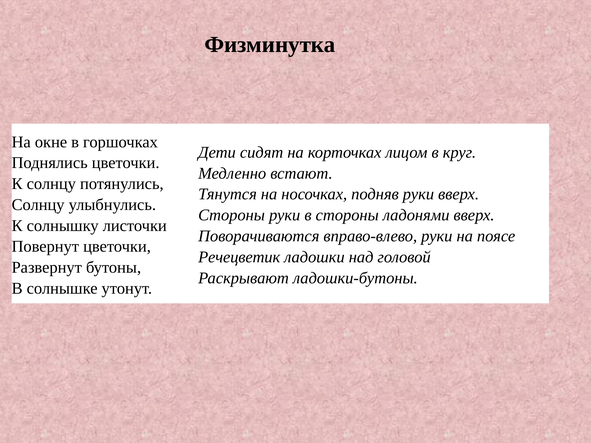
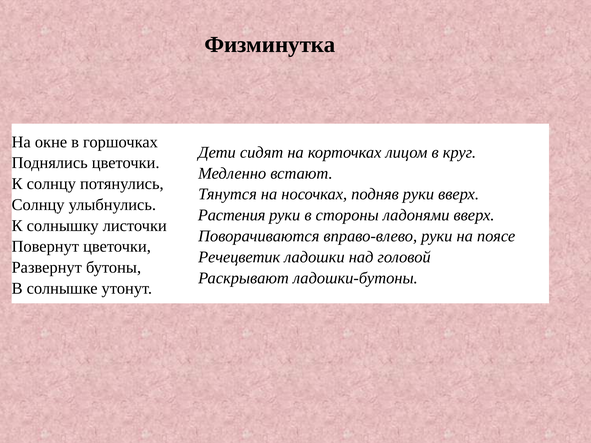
Стороны at (232, 215): Стороны -> Растения
